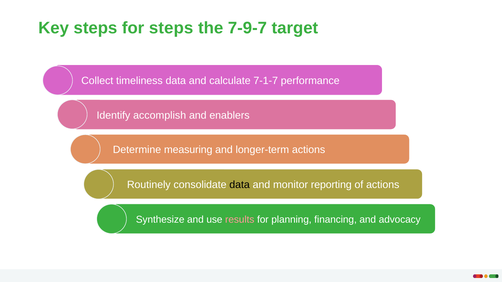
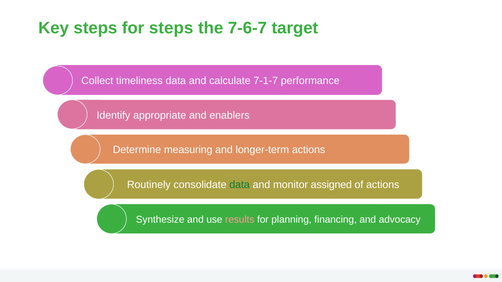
7-9-7: 7-9-7 -> 7-6-7
accomplish: accomplish -> appropriate
data at (240, 185) colour: black -> green
reporting: reporting -> assigned
